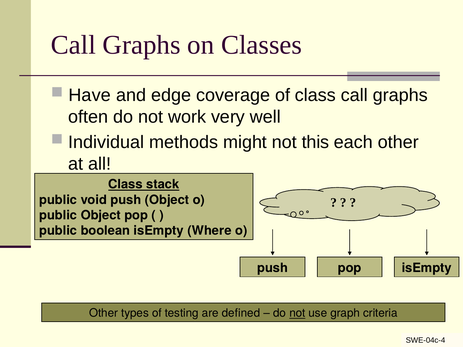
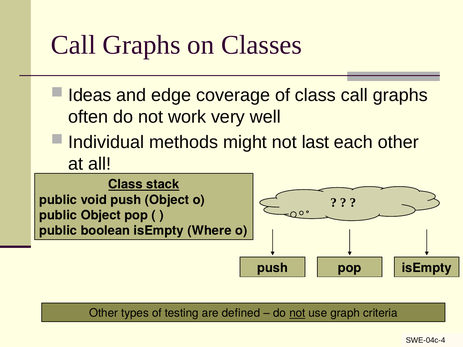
Have: Have -> Ideas
this: this -> last
